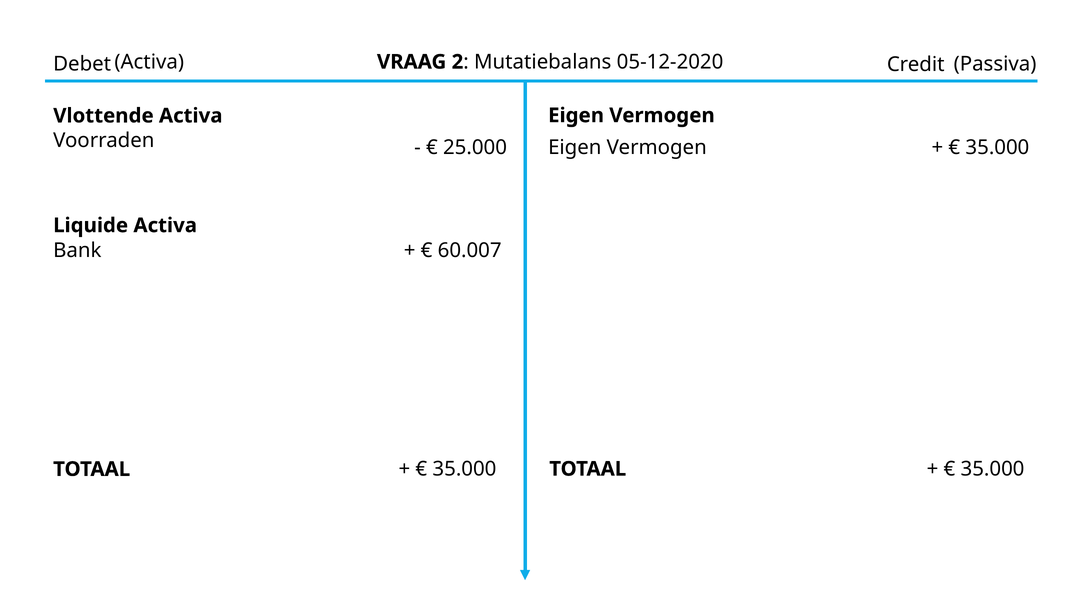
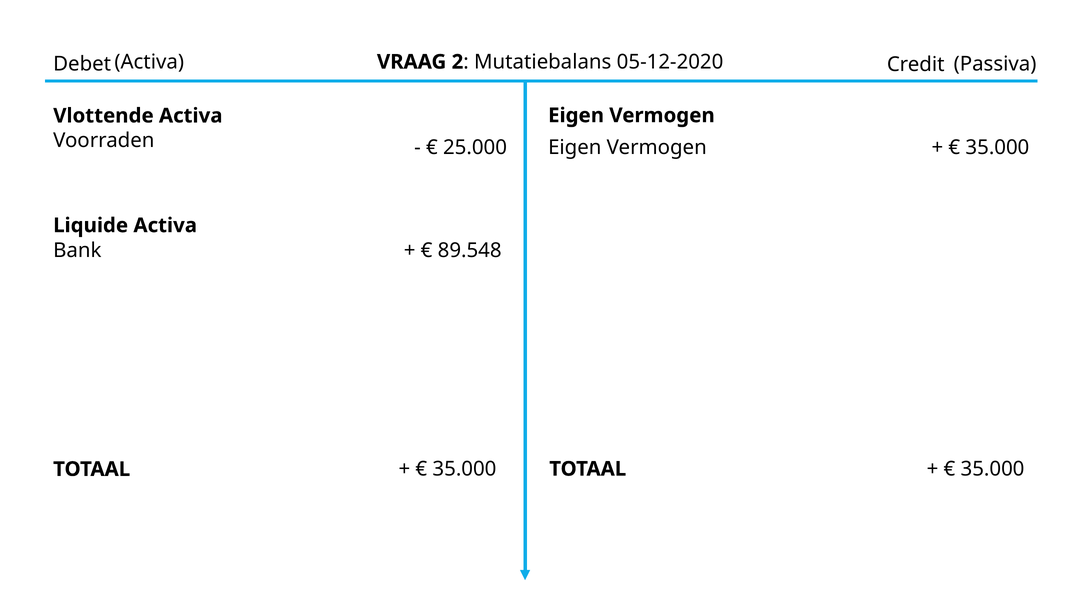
60.007: 60.007 -> 89.548
